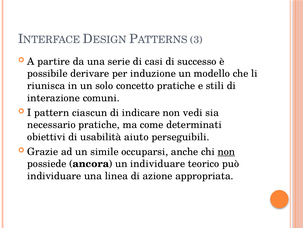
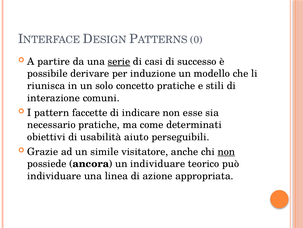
3: 3 -> 0
serie underline: none -> present
ciascun: ciascun -> faccette
vedi: vedi -> esse
occuparsi: occuparsi -> visitatore
